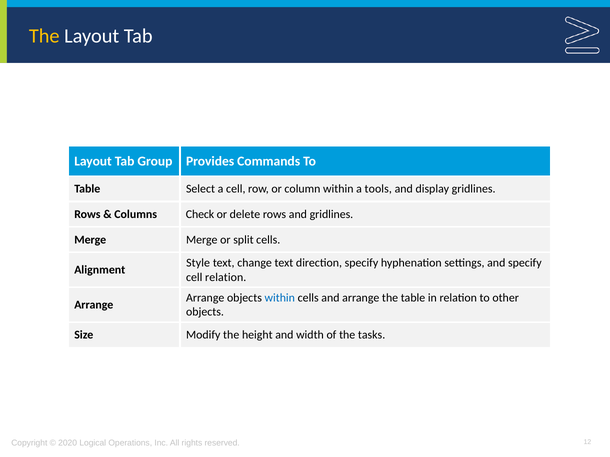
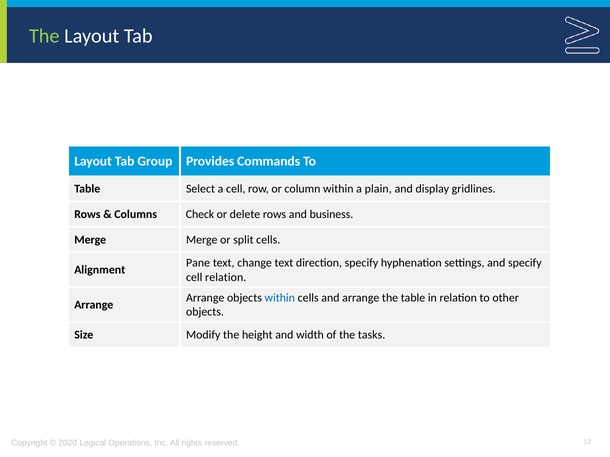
The at (44, 36) colour: yellow -> light green
tools: tools -> plain
and gridlines: gridlines -> business
Style: Style -> Pane
